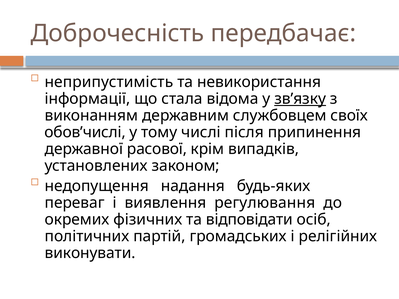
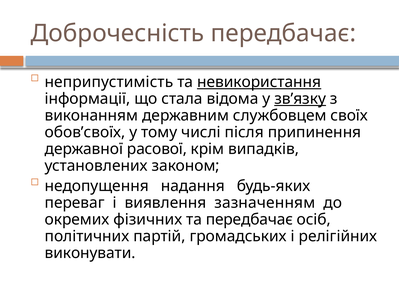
невикористання underline: none -> present
обов’числі: обов’числі -> обов’своїх
регулювання: регулювання -> зазначенням
та відповідати: відповідати -> передбачає
